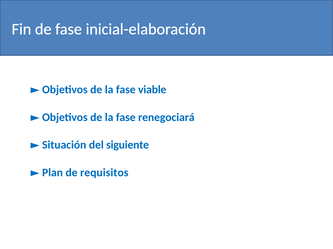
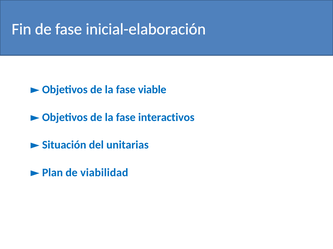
renegociará: renegociará -> interactivos
siguiente: siguiente -> unitarias
requisitos: requisitos -> viabilidad
